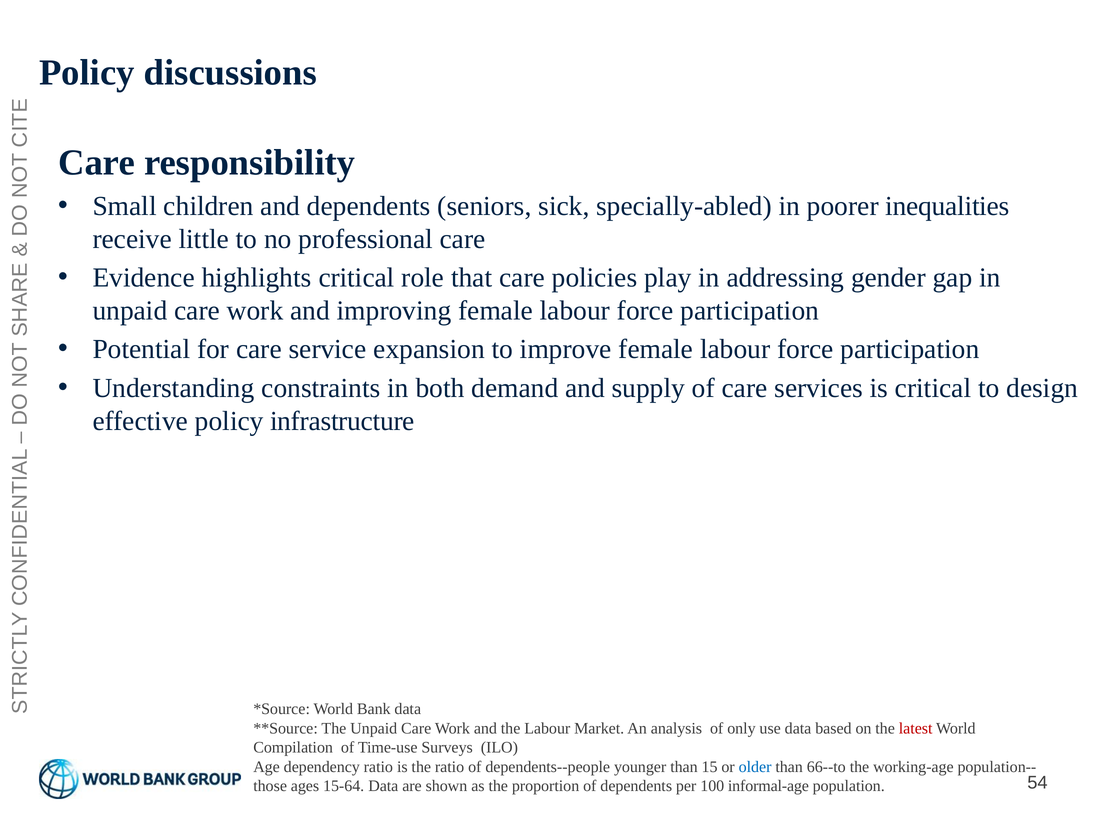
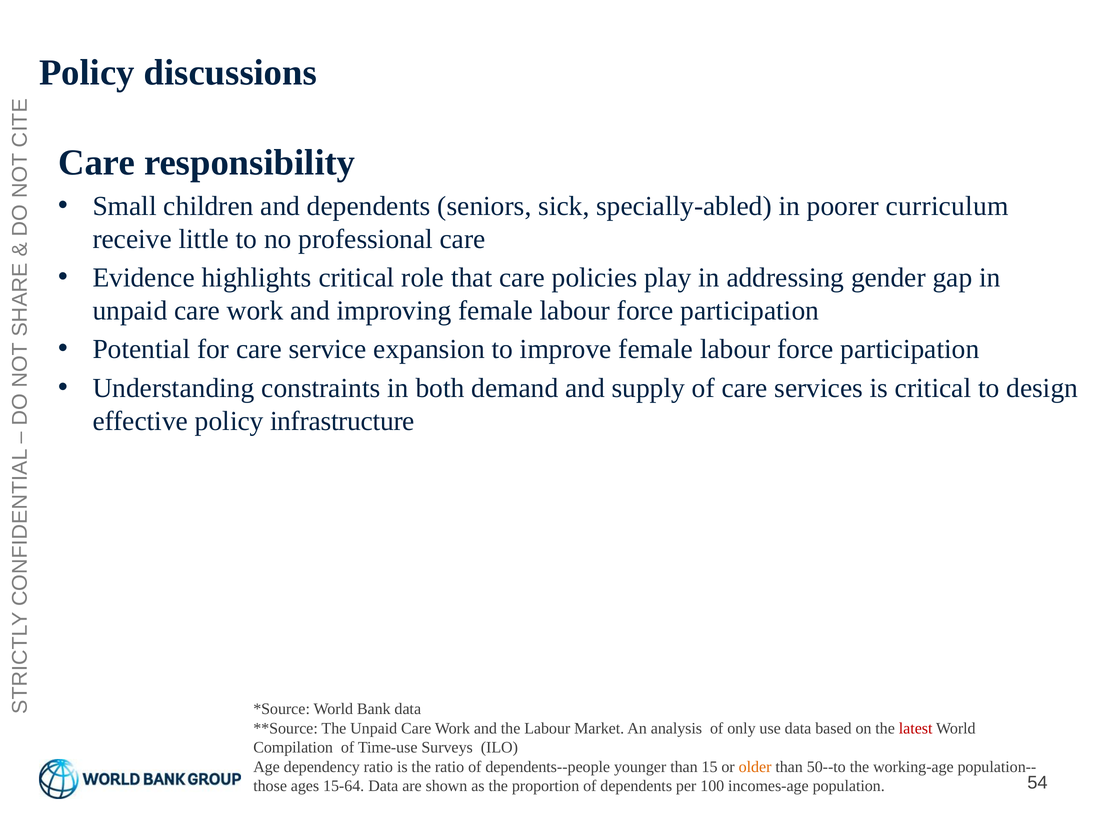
inequalities: inequalities -> curriculum
older colour: blue -> orange
66--to: 66--to -> 50--to
informal-age: informal-age -> incomes-age
